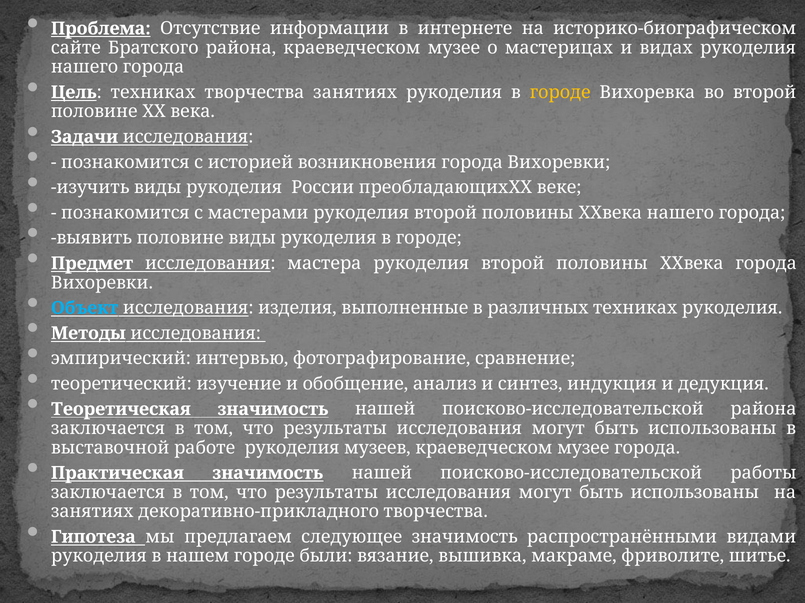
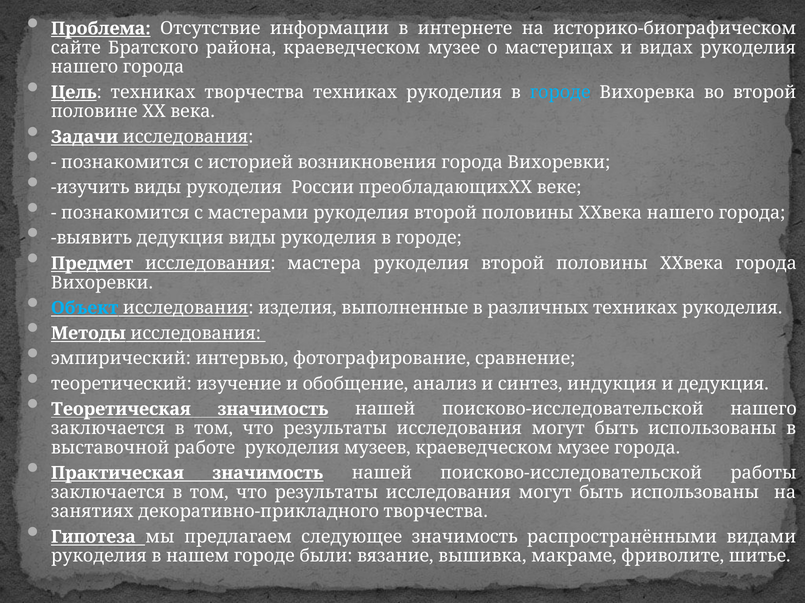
творчества занятиях: занятиях -> техниках
городе at (560, 92) colour: yellow -> light blue
выявить половине: половине -> дедукция
поисково-исследовательской района: района -> нашего
